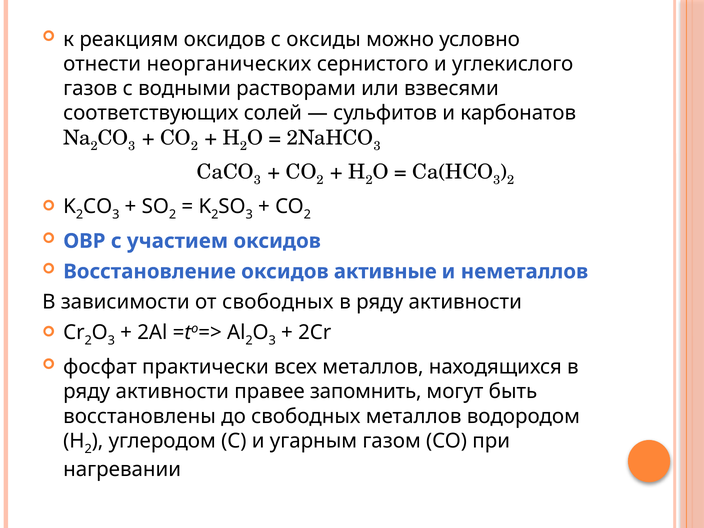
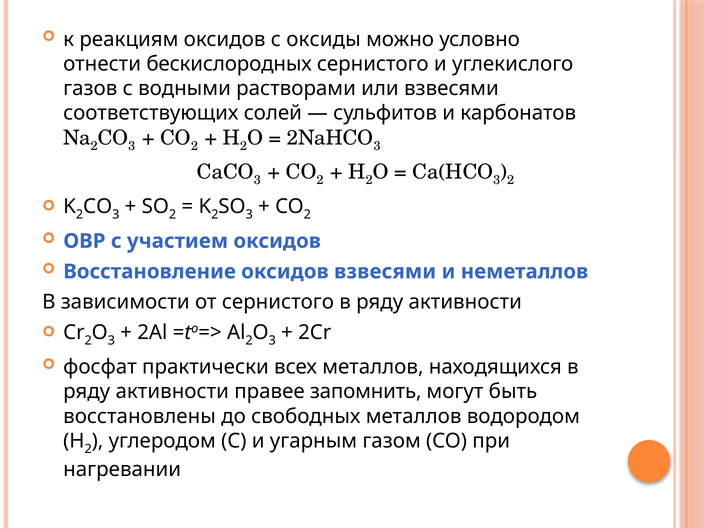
неорганических: неорганических -> бескислородных
оксидов активные: активные -> взвесями
от свободных: свободных -> сернистого
